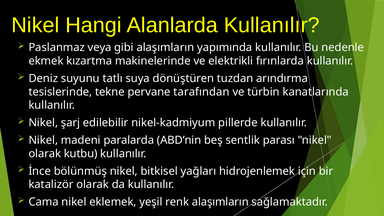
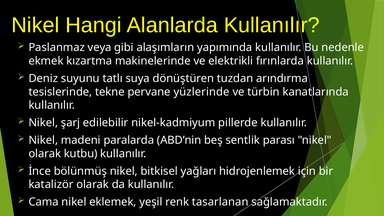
tarafından: tarafından -> yüzlerinde
renk alaşımların: alaşımların -> tasarlanan
